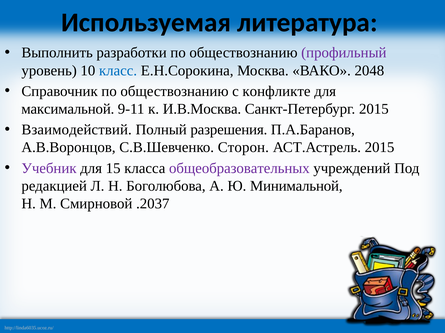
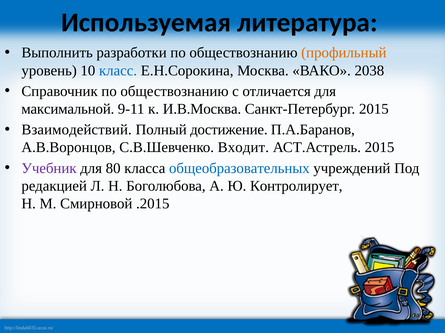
профильный colour: purple -> orange
2048: 2048 -> 2038
конфликте: конфликте -> отличается
разрешения: разрешения -> достижение
Сторон: Сторон -> Входит
15: 15 -> 80
общеобразовательных colour: purple -> blue
Минимальной: Минимальной -> Контролирует
.2037: .2037 -> .2015
